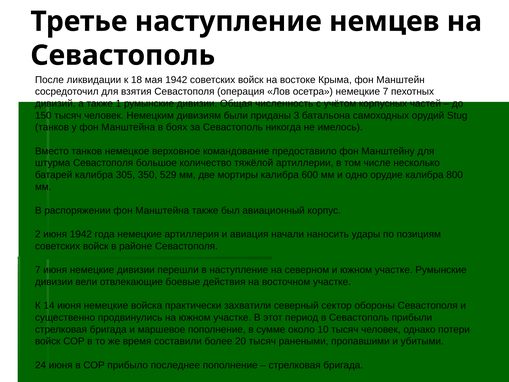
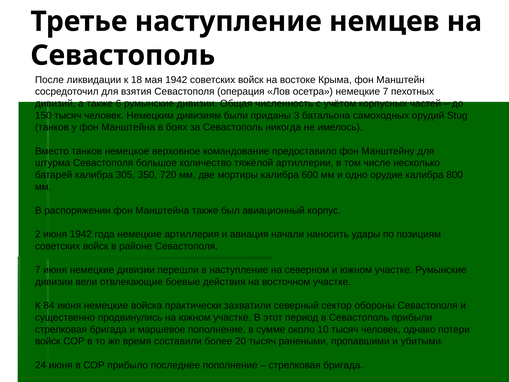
1: 1 -> 6
529: 529 -> 720
14: 14 -> 84
